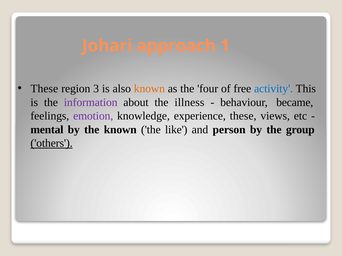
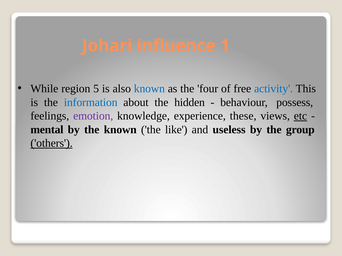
approach: approach -> influence
These at (44, 89): These -> While
3: 3 -> 5
known at (149, 89) colour: orange -> blue
information colour: purple -> blue
illness: illness -> hidden
became: became -> possess
etc underline: none -> present
person: person -> useless
